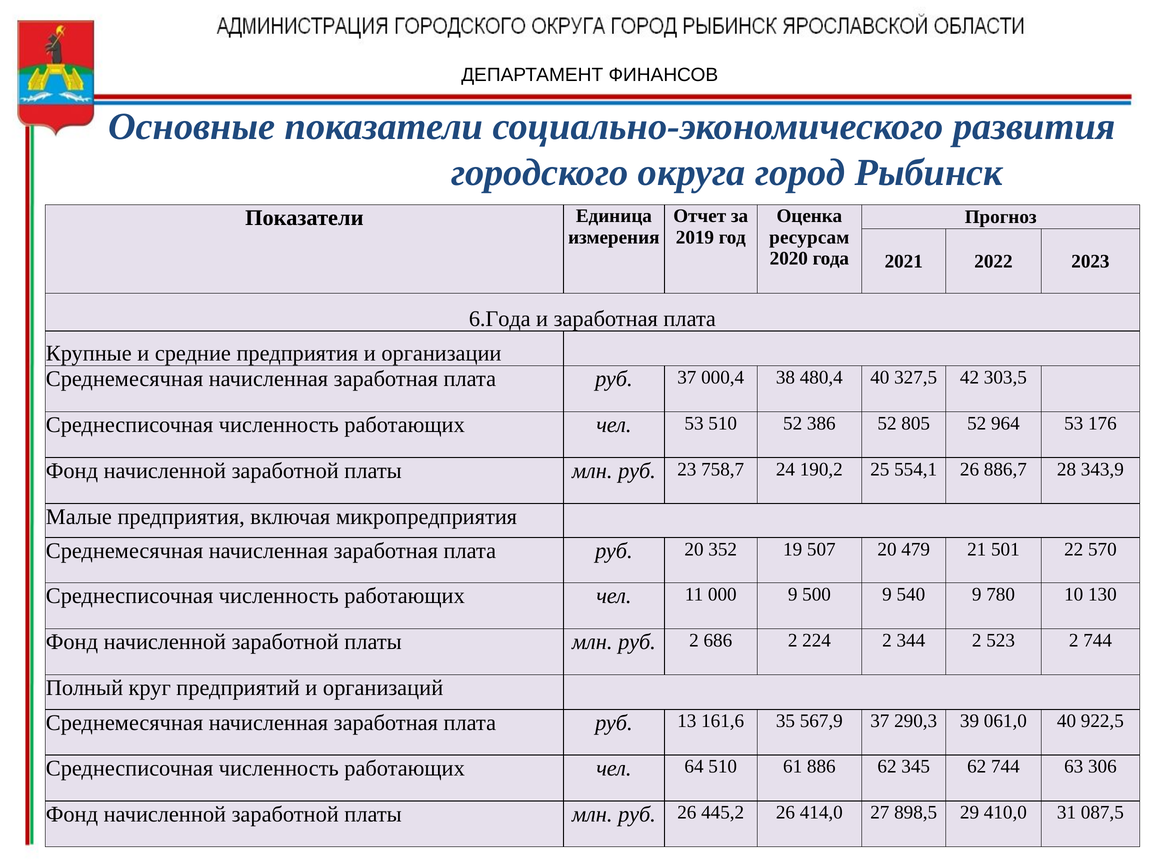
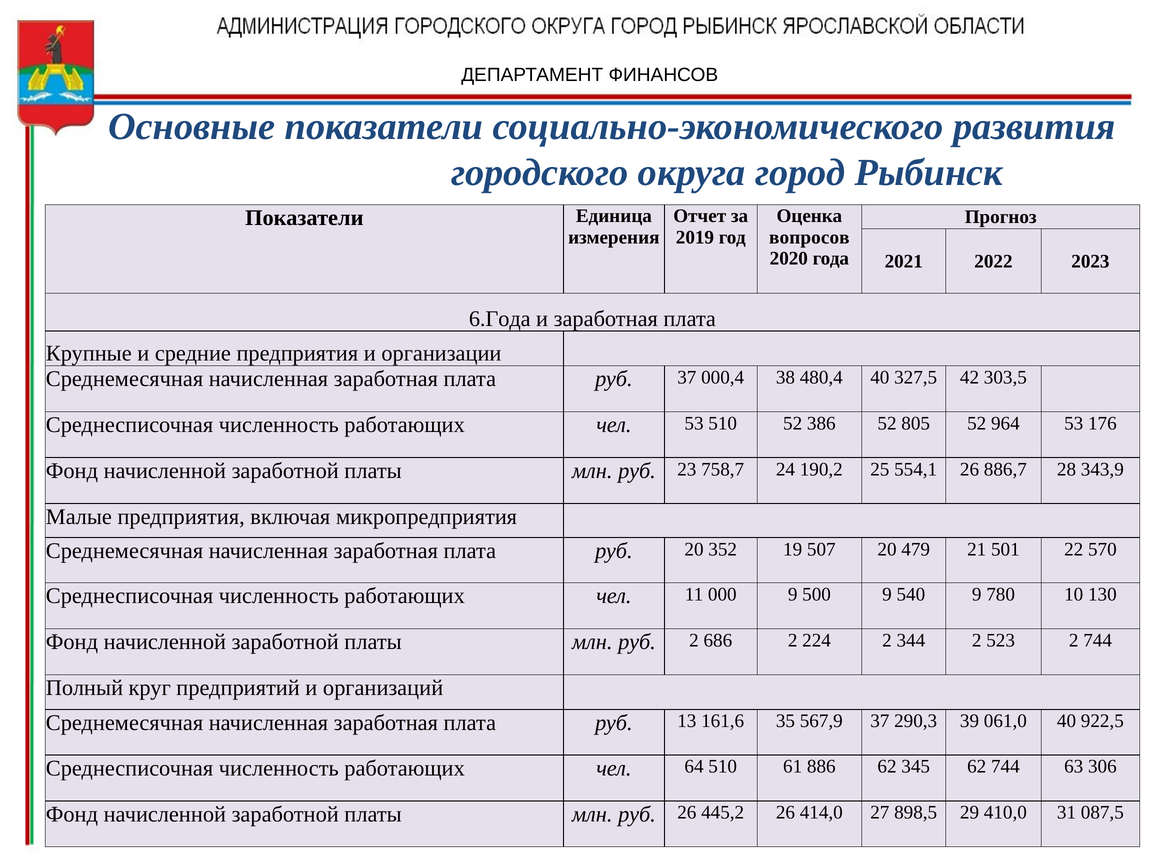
ресурсам: ресурсам -> вопросов
